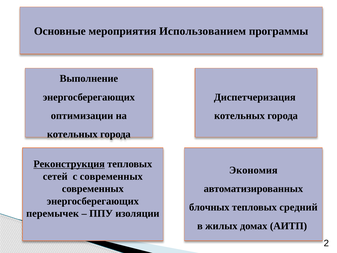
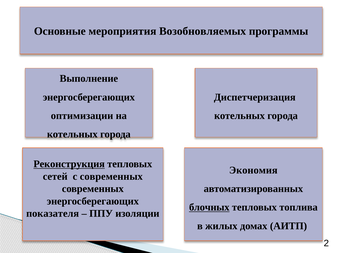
Использованием: Использованием -> Возобновляемых
блочных underline: none -> present
средний: средний -> топлива
перемычек: перемычек -> показателя
